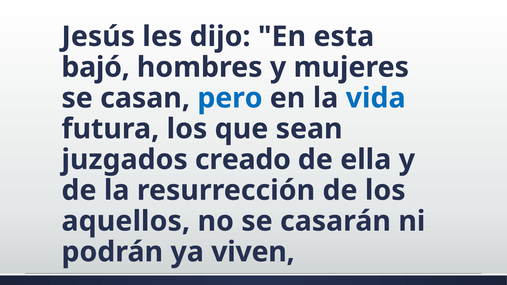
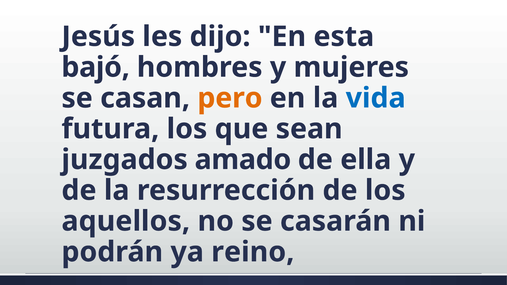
pero colour: blue -> orange
creado: creado -> amado
viven: viven -> reino
